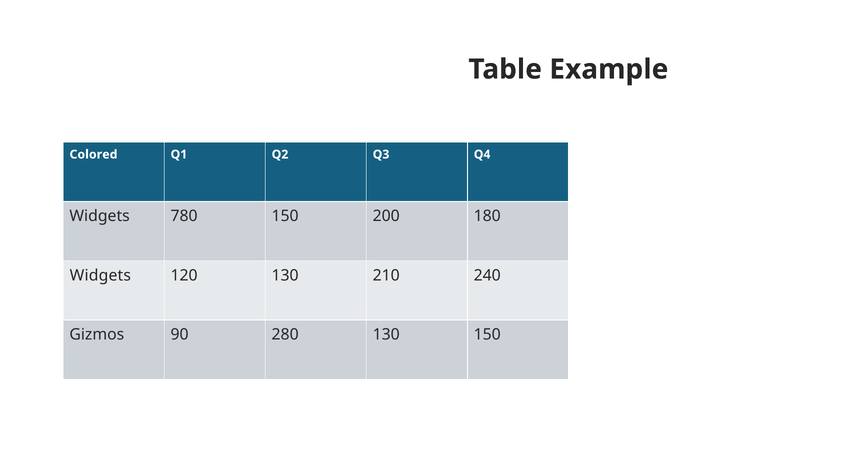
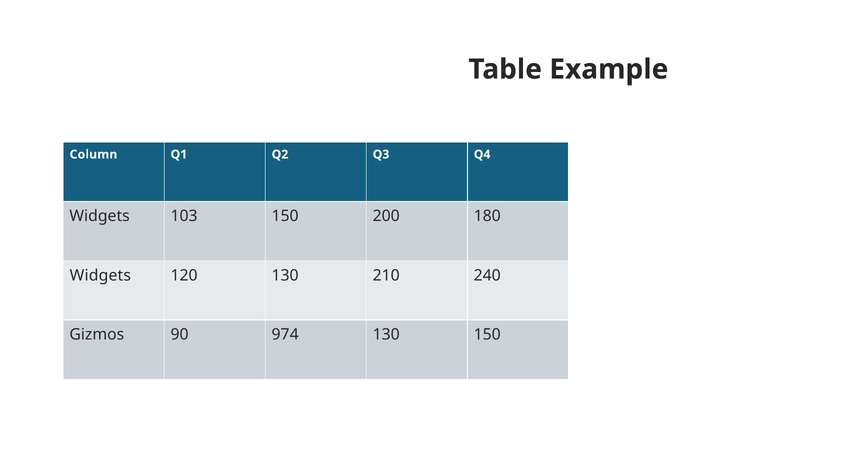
Colored: Colored -> Column
780: 780 -> 103
280: 280 -> 974
